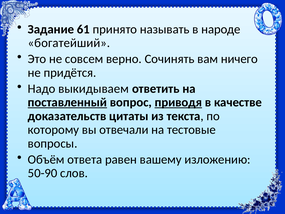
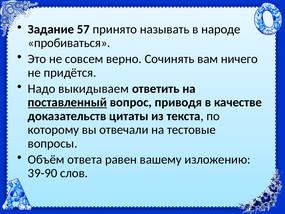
61: 61 -> 57
богатейший: богатейший -> пробиваться
приводя underline: present -> none
50-90: 50-90 -> 39-90
